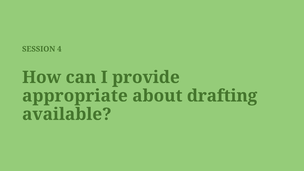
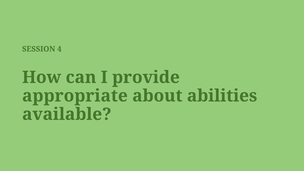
drafting: drafting -> abilities
